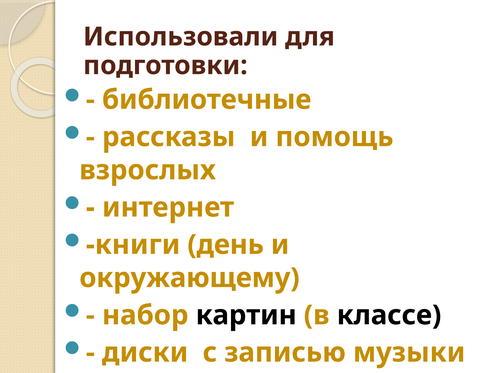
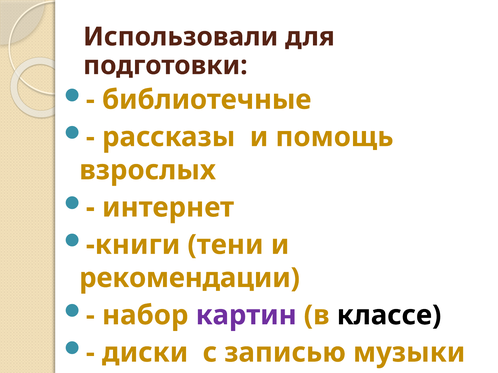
день: день -> тени
окружающему: окружающему -> рекомендации
картин colour: black -> purple
